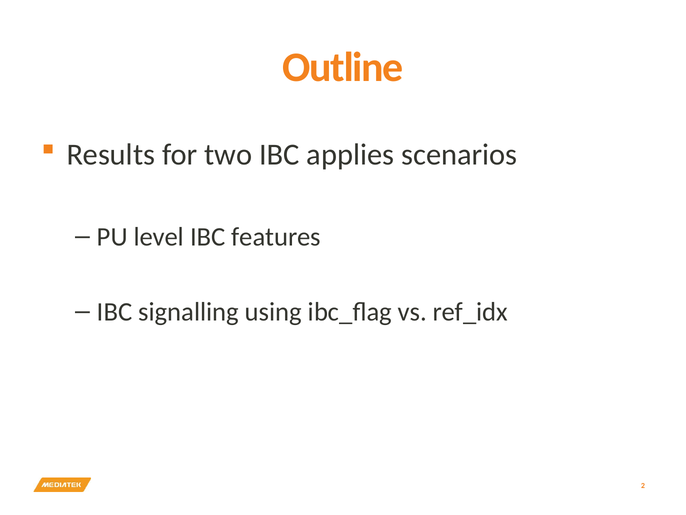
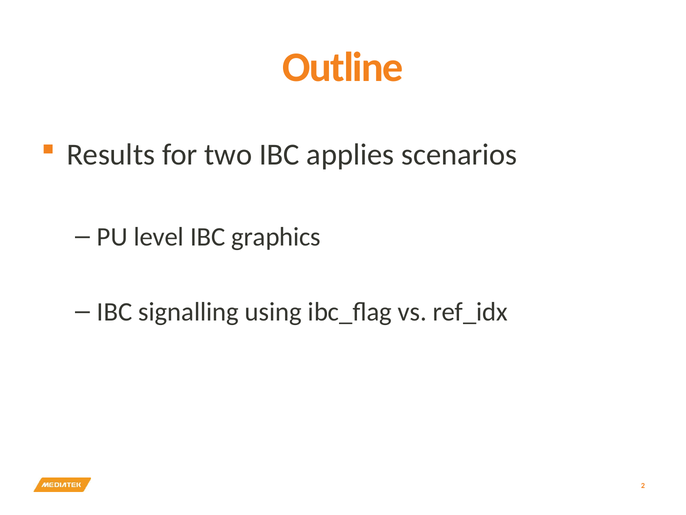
features: features -> graphics
